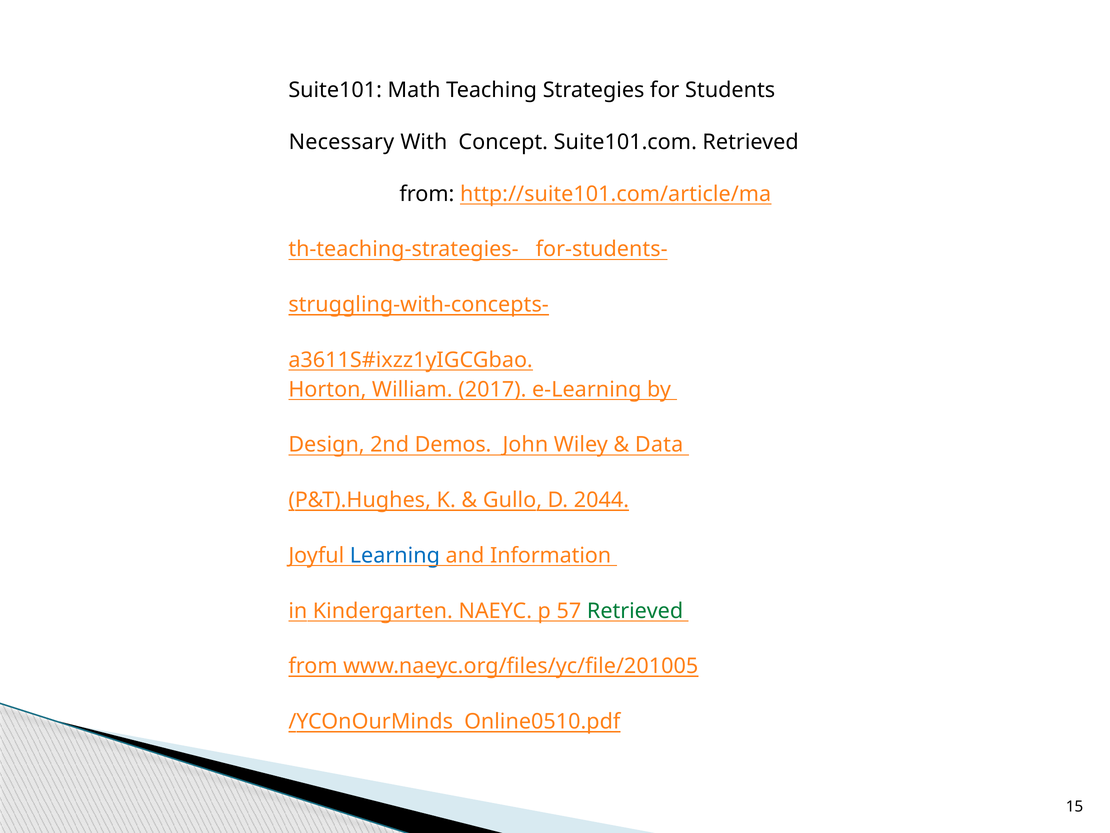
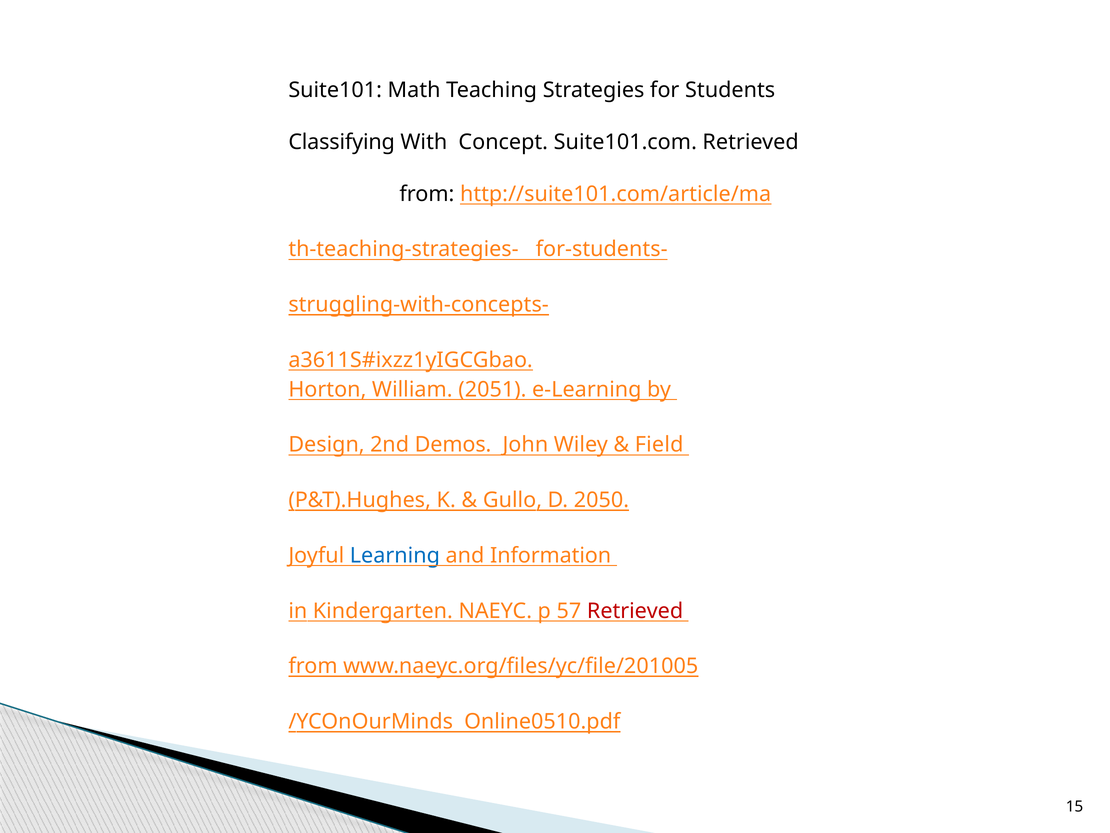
Necessary: Necessary -> Classifying
2017: 2017 -> 2051
Data: Data -> Field
2044: 2044 -> 2050
Retrieved at (635, 611) colour: green -> red
